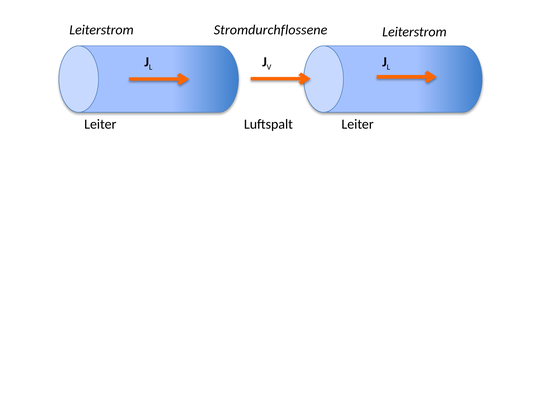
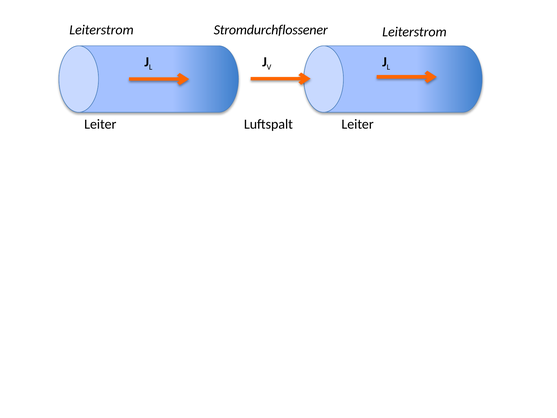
Stromdurchflossene: Stromdurchflossene -> Stromdurchflossener
